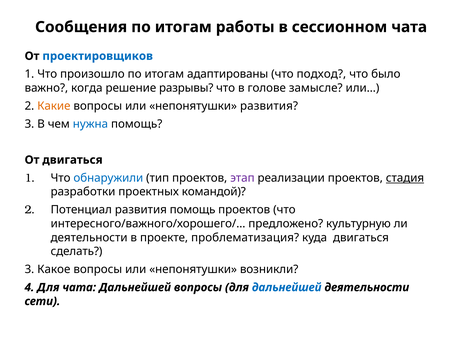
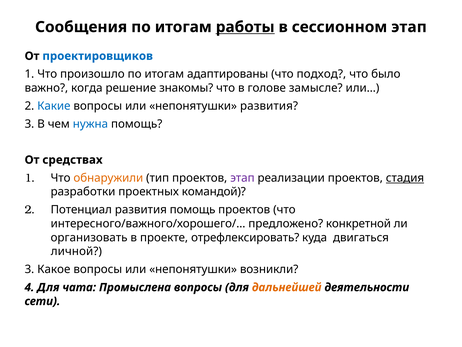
работы underline: none -> present
сессионном чата: чата -> этап
разрывы: разрывы -> знакомы
Какие colour: orange -> blue
От двигаться: двигаться -> средствах
обнаружили colour: blue -> orange
культурную: культурную -> конкретной
деятельности at (89, 237): деятельности -> организовать
проблематизация: проблематизация -> отрефлексировать
сделать: сделать -> личной
чата Дальнейшей: Дальнейшей -> Промыслена
дальнейшей at (287, 287) colour: blue -> orange
